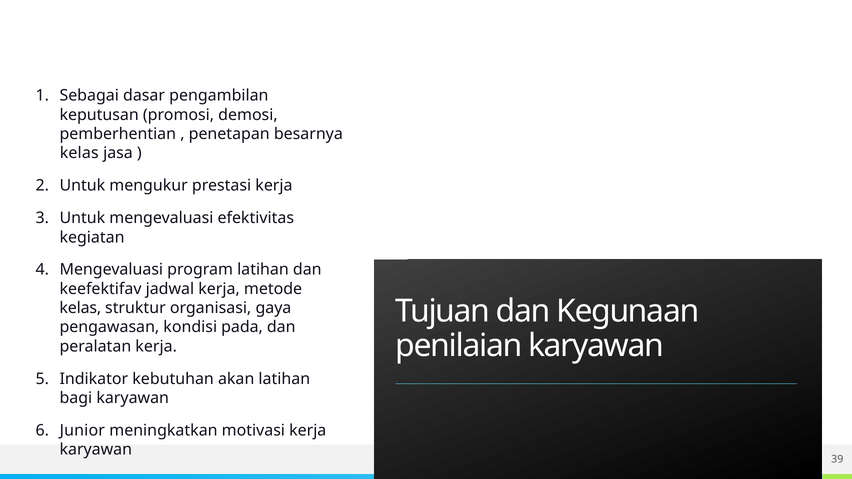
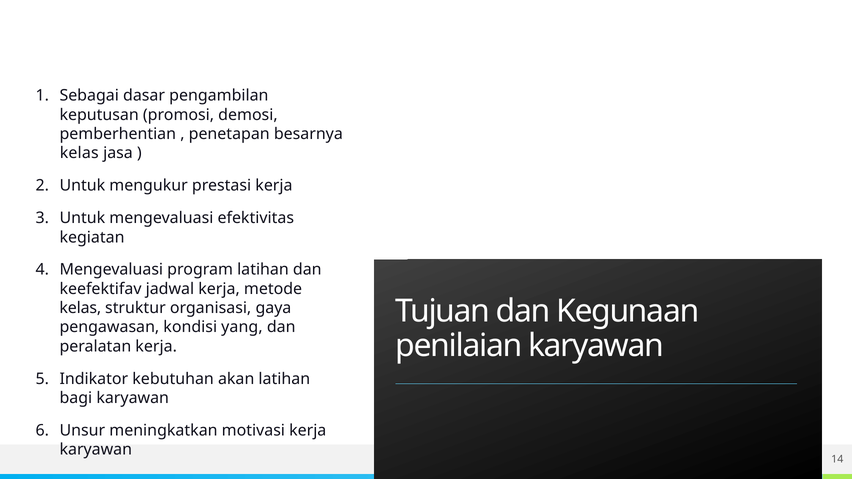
pada: pada -> yang
Junior: Junior -> Unsur
39: 39 -> 14
